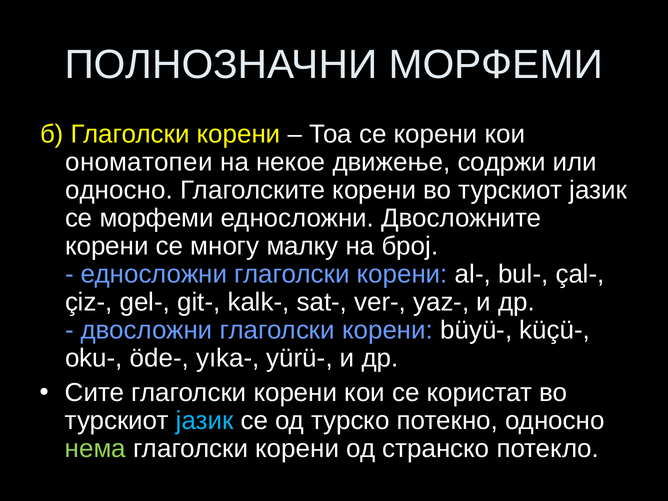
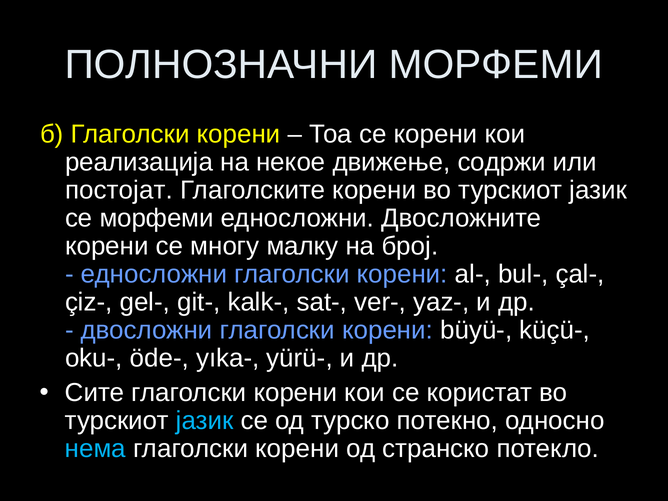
ономатопеи: ономатопеи -> реализација
односно at (119, 190): односно -> постојат
нема colour: light green -> light blue
